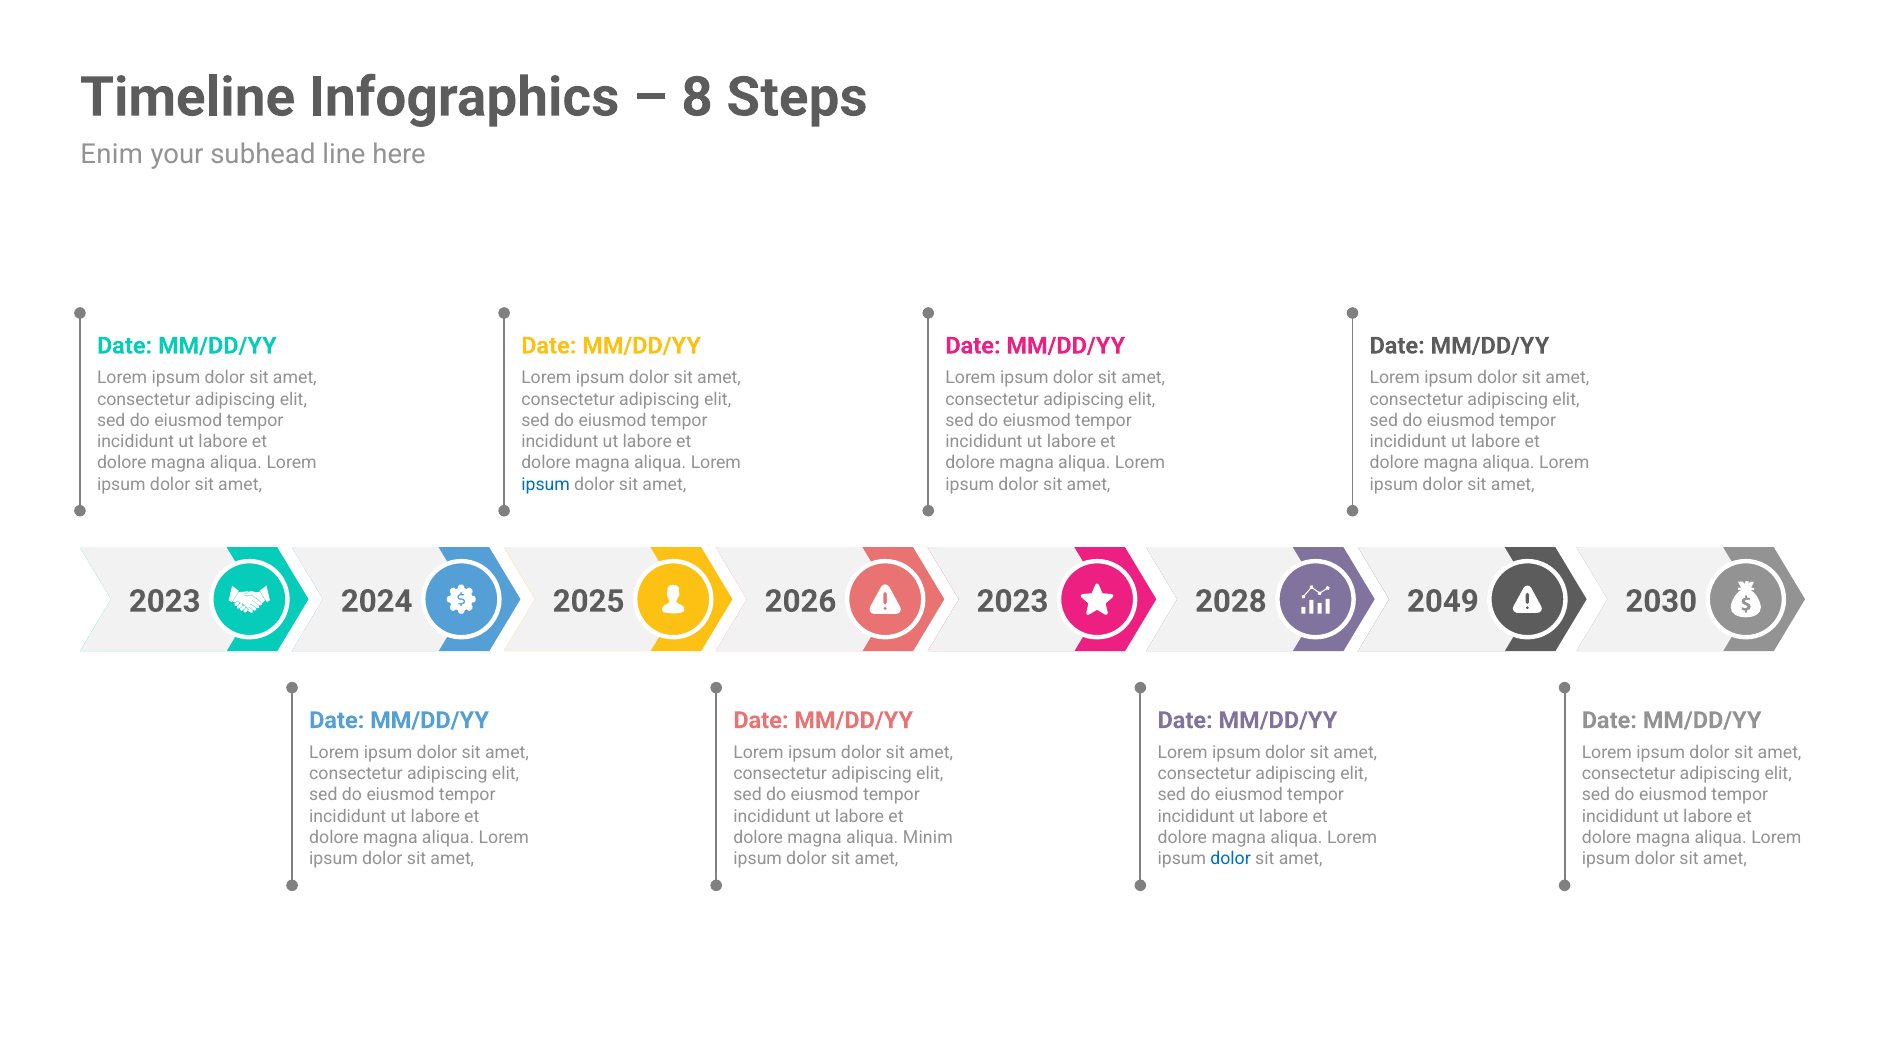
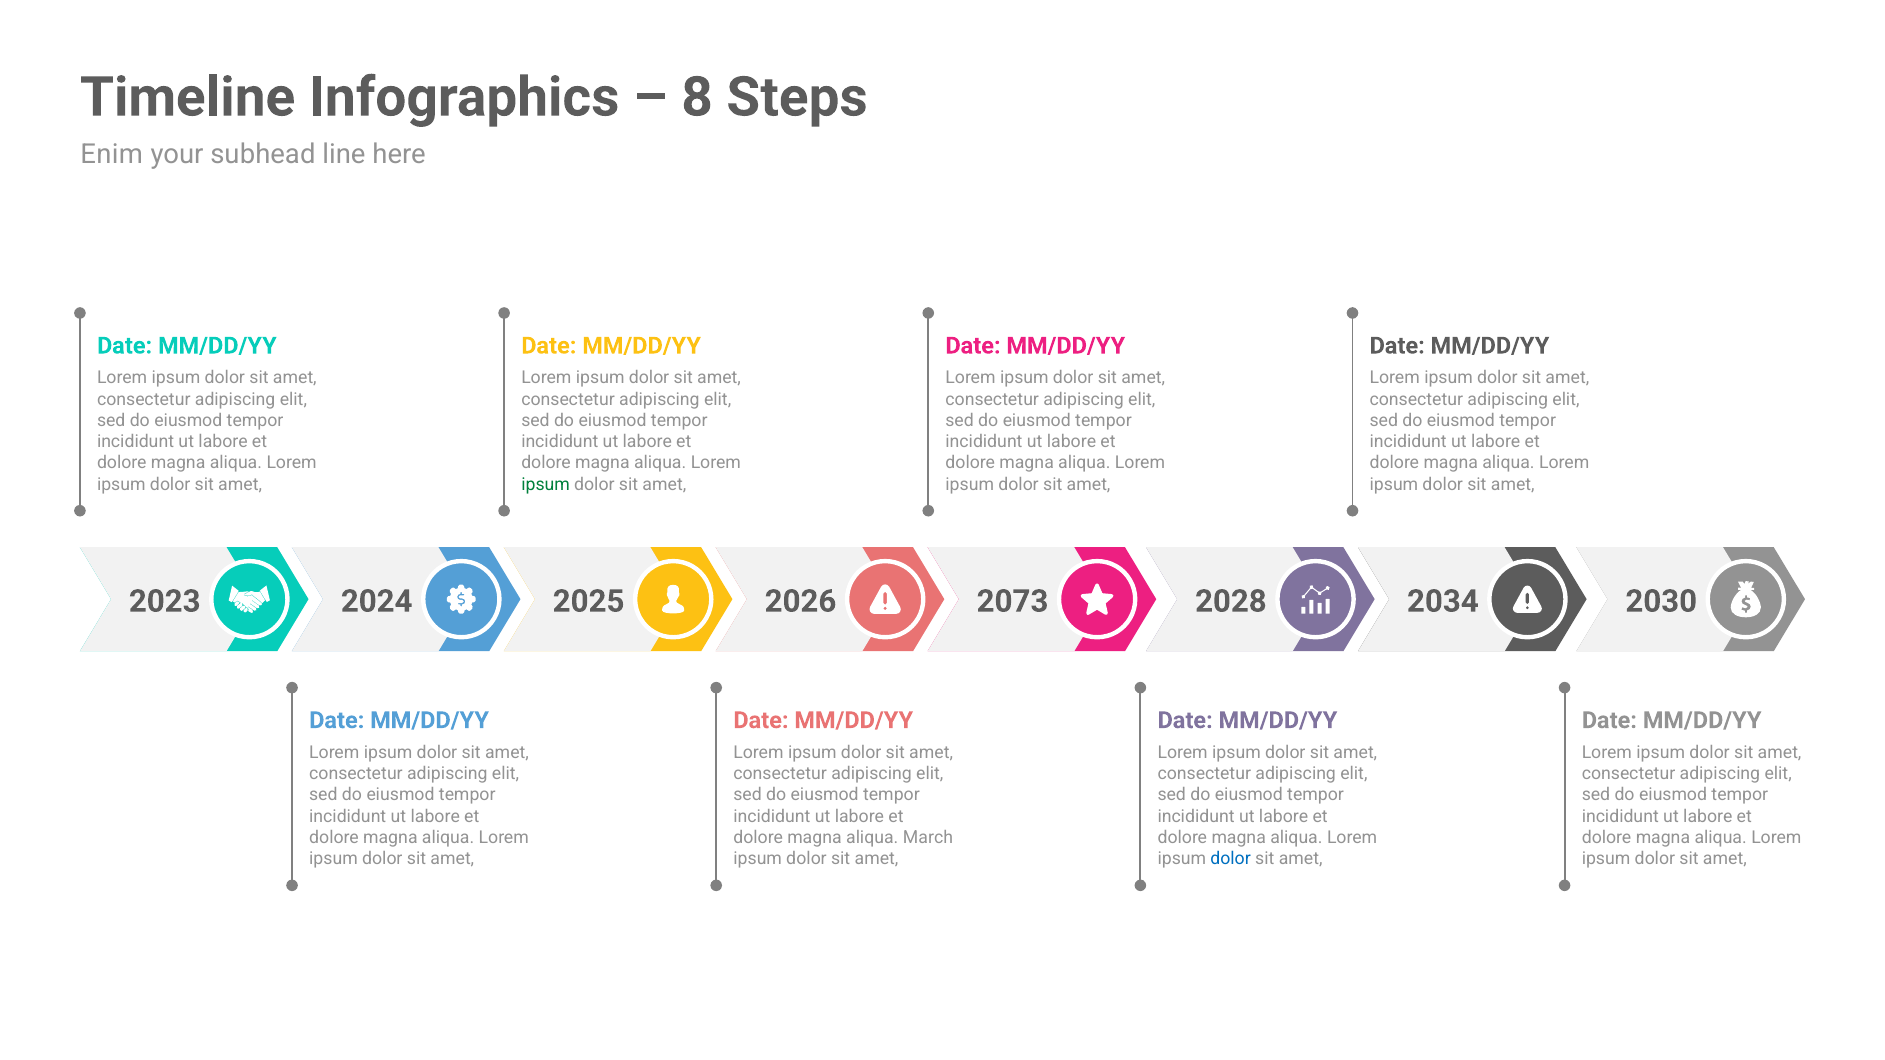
ipsum at (546, 484) colour: blue -> green
2025 2023: 2023 -> 2073
2049: 2049 -> 2034
Minim: Minim -> March
